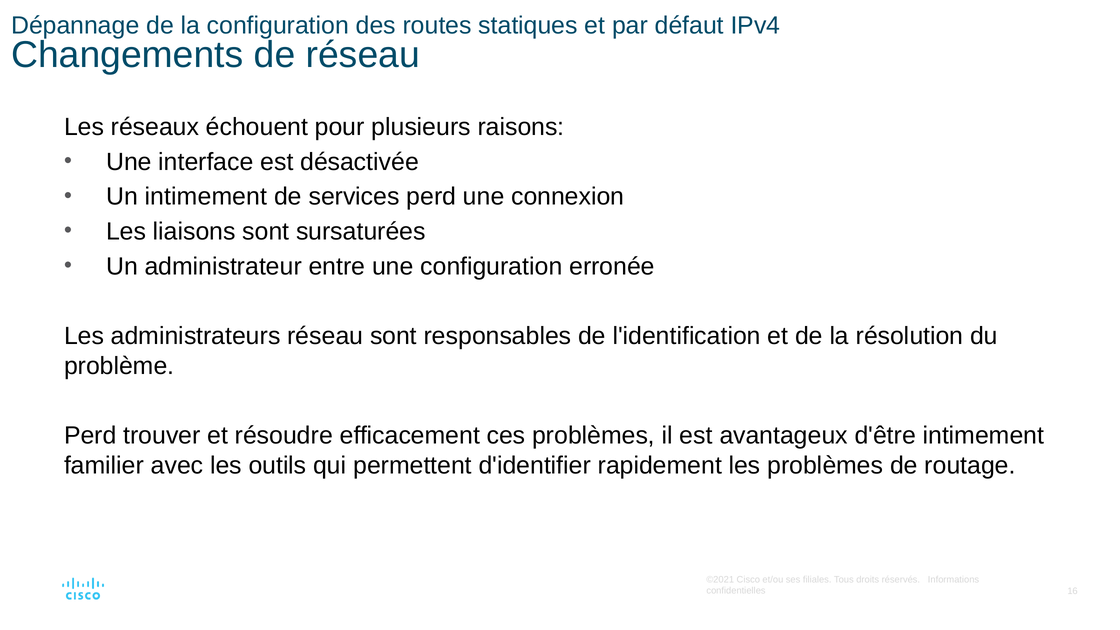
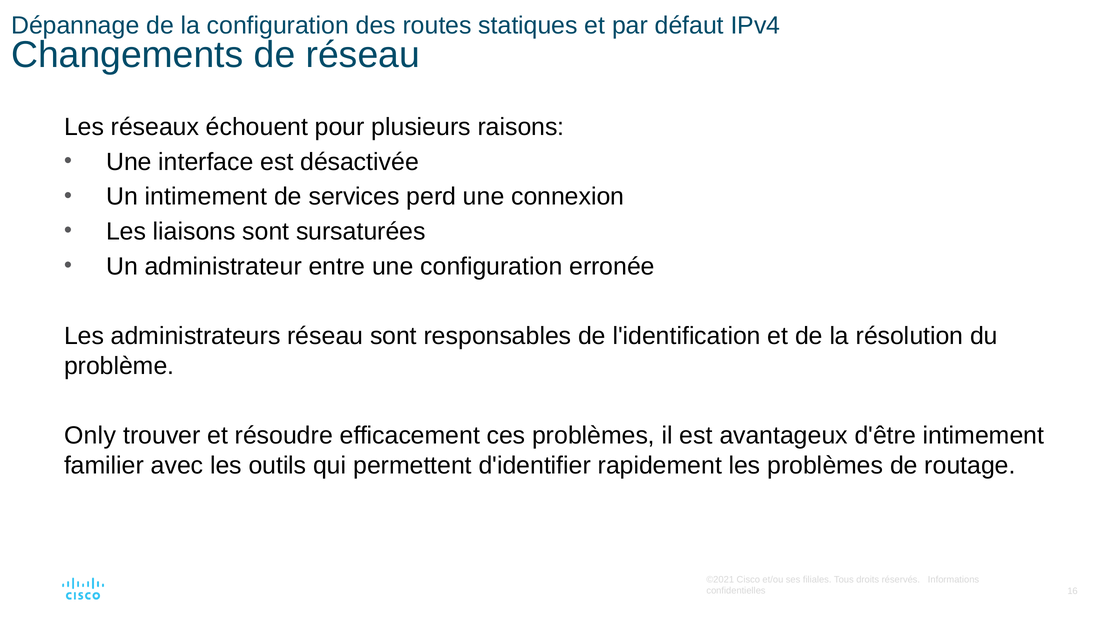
Perd at (90, 436): Perd -> Only
